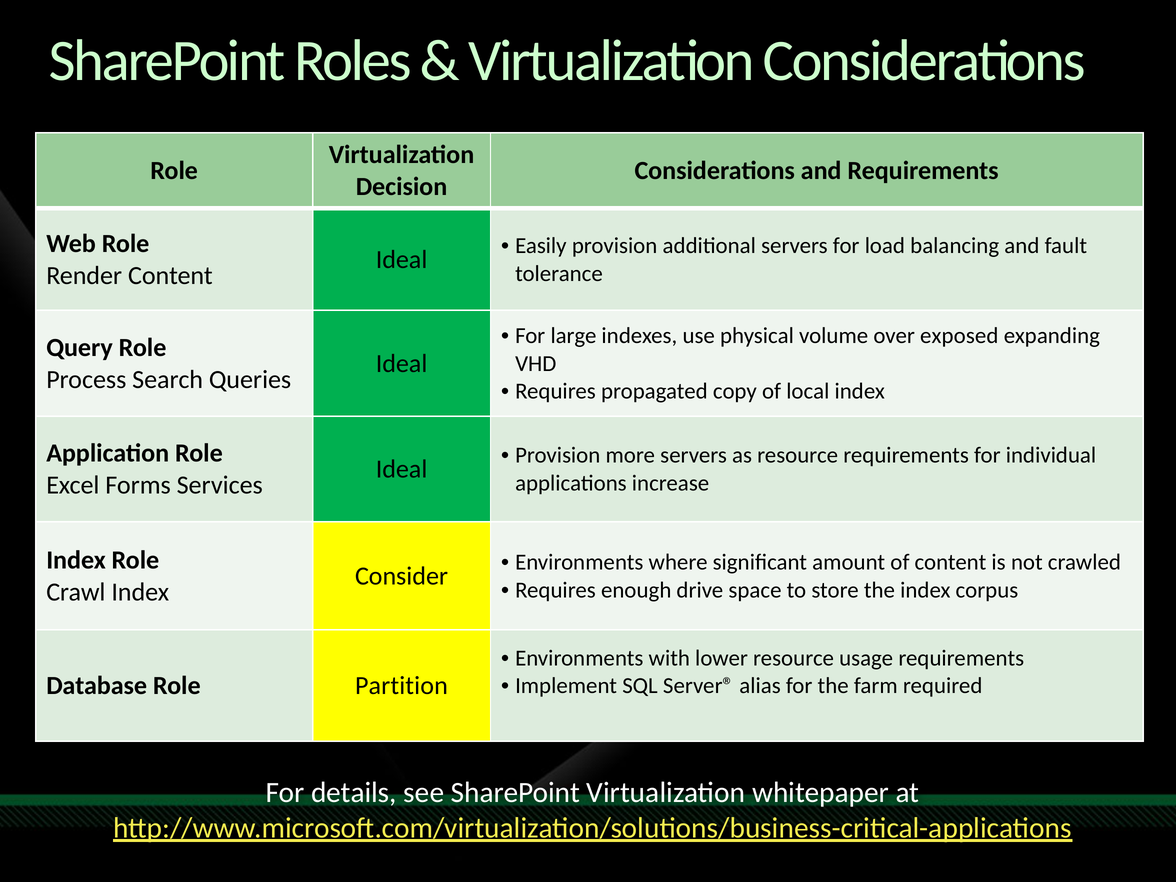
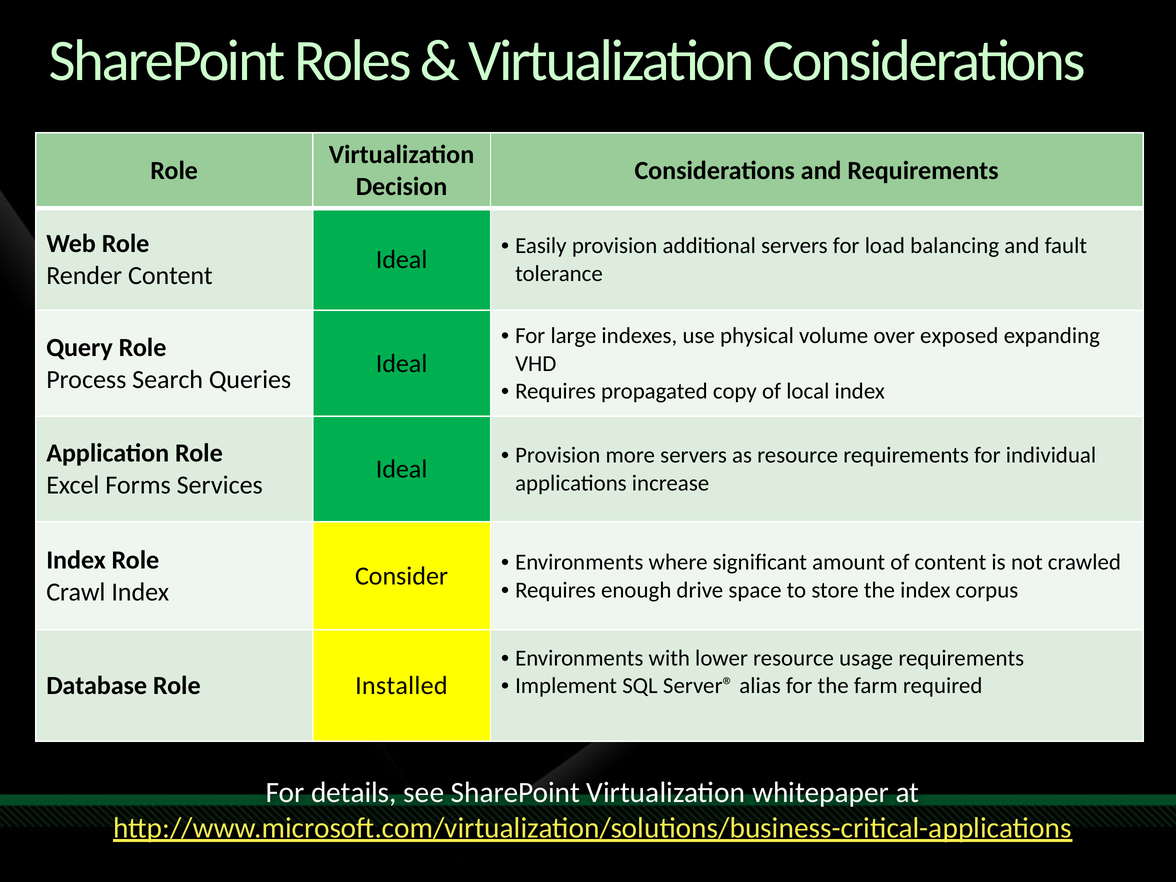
Partition: Partition -> Installed
